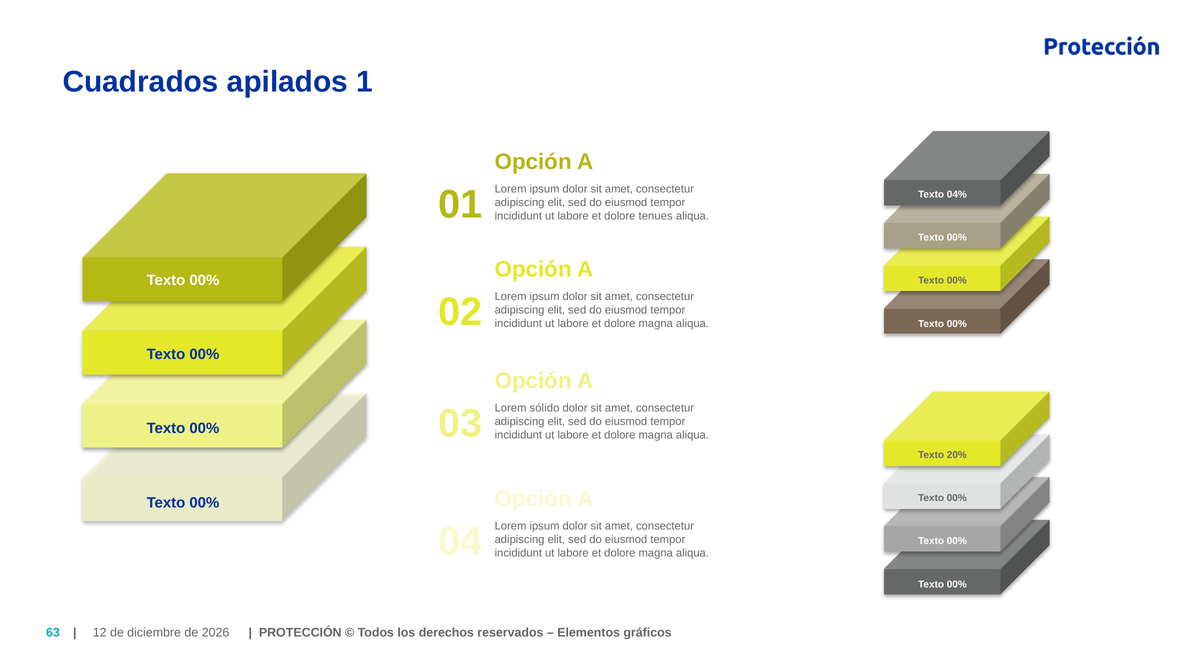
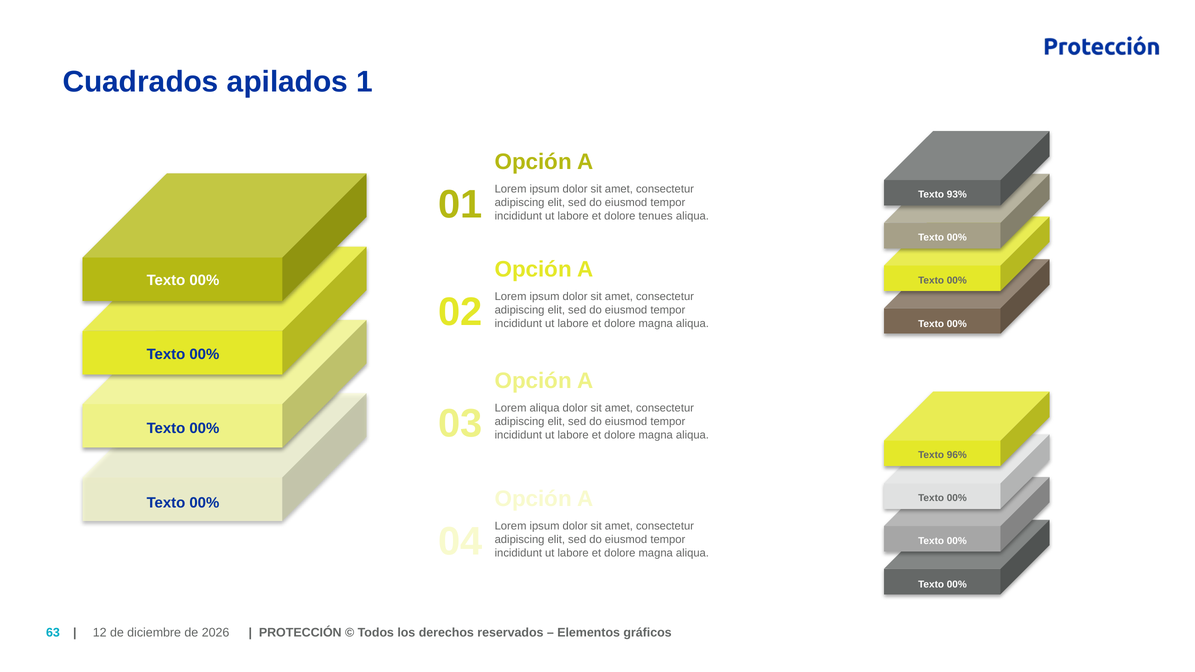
04%: 04% -> 93%
Lorem sólido: sólido -> aliqua
20%: 20% -> 96%
